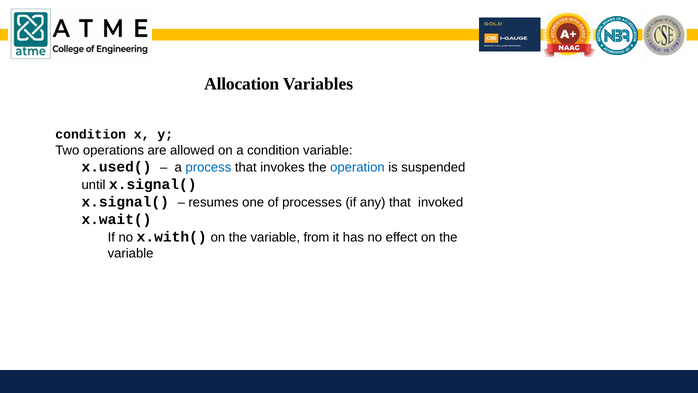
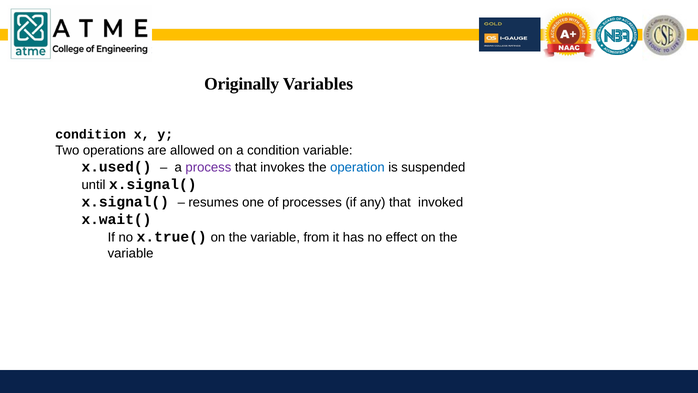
Allocation: Allocation -> Originally
process colour: blue -> purple
x.with(: x.with( -> x.true(
